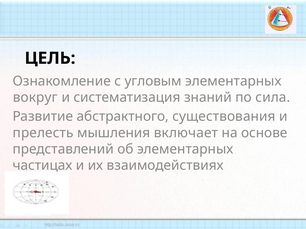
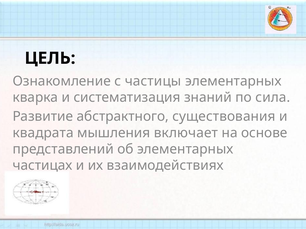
угловым: угловым -> частицы
вокруг: вокруг -> кварка
прелесть: прелесть -> квадрата
